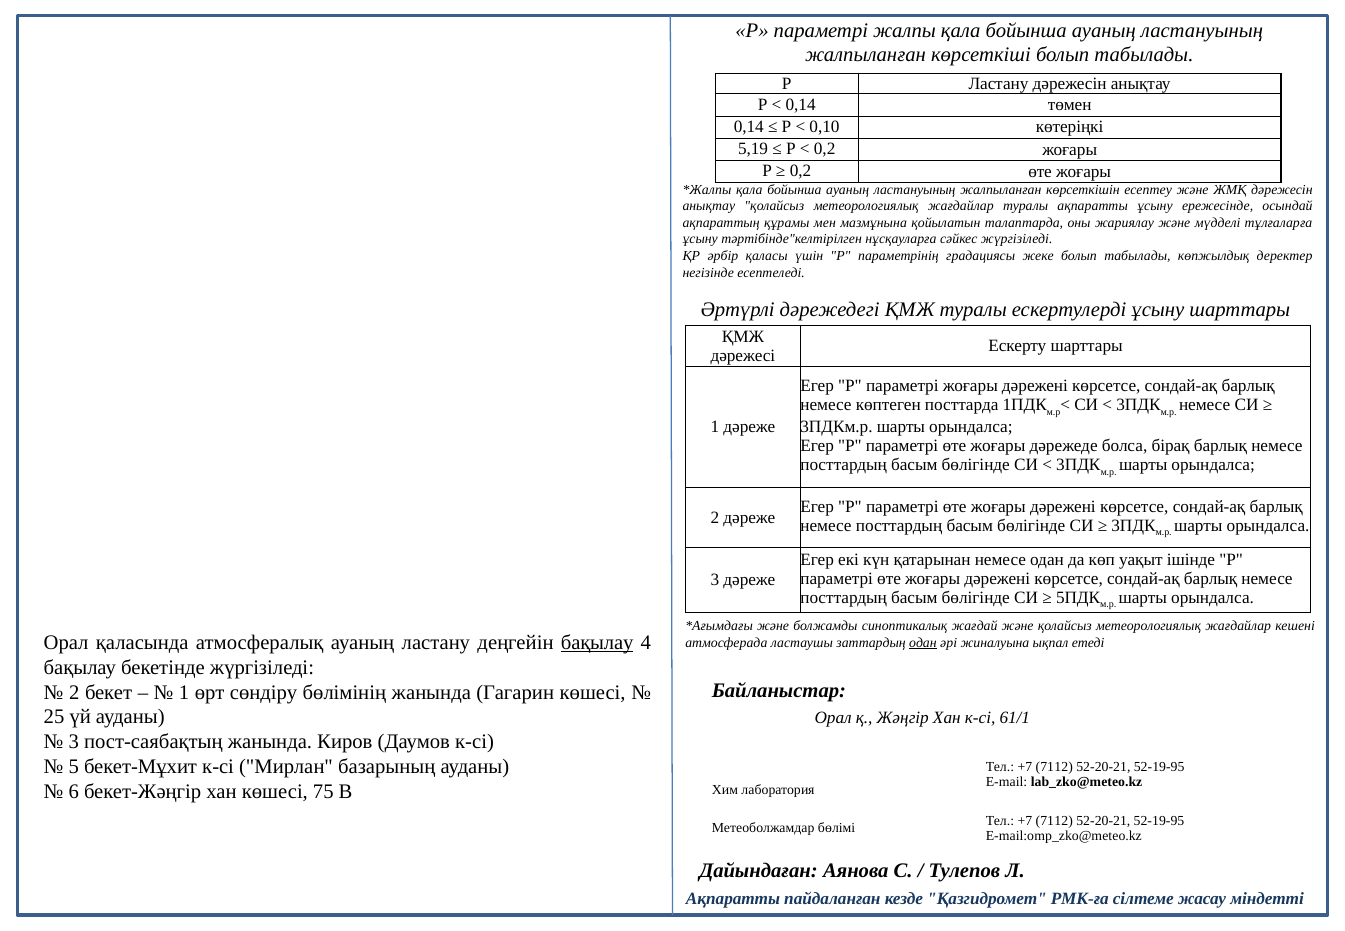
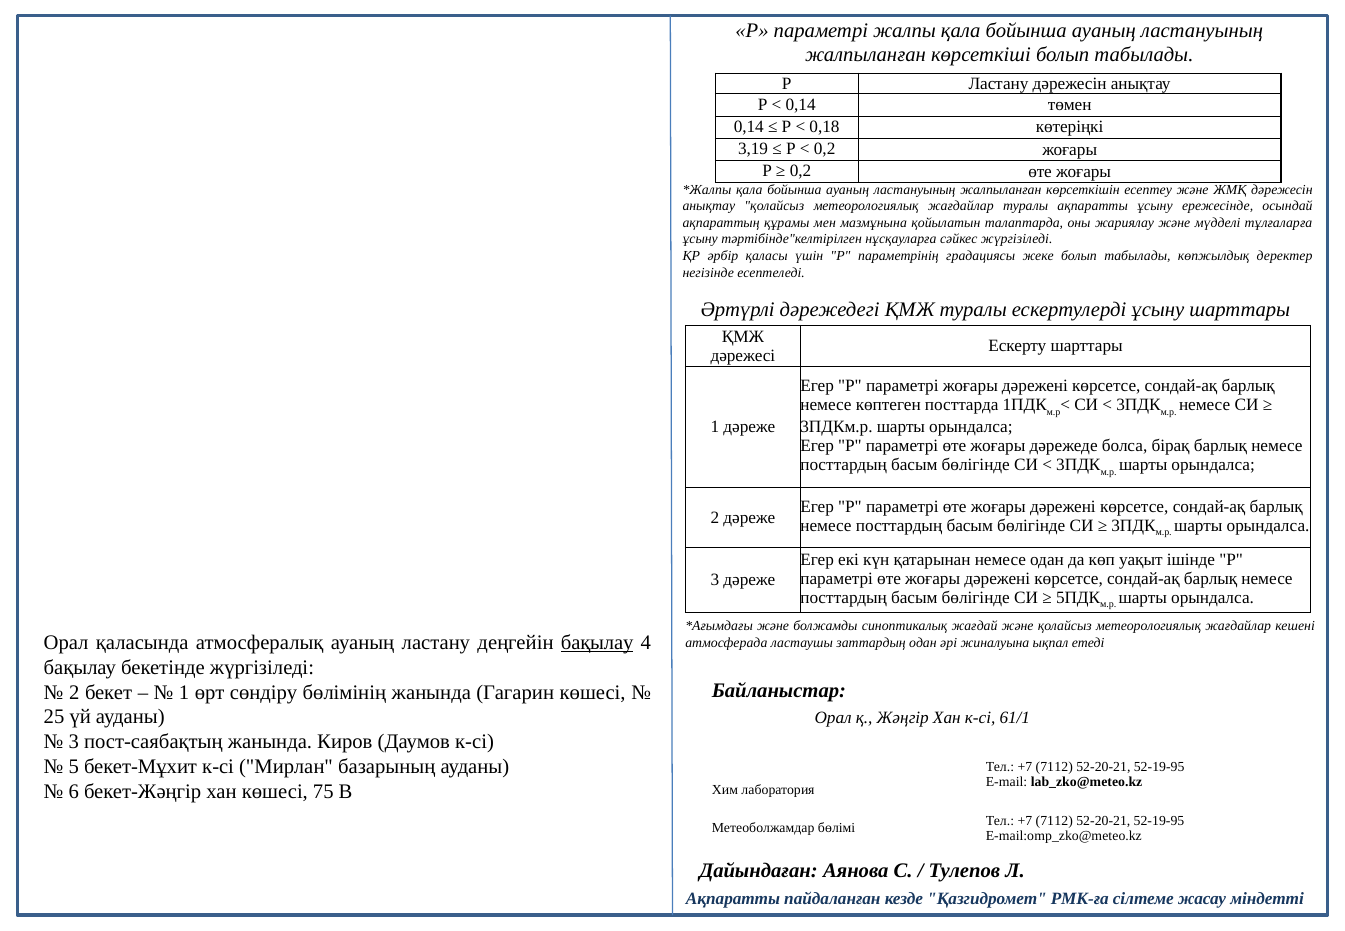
0,10: 0,10 -> 0,18
5,19: 5,19 -> 3,19
одан at (923, 643) underline: present -> none
